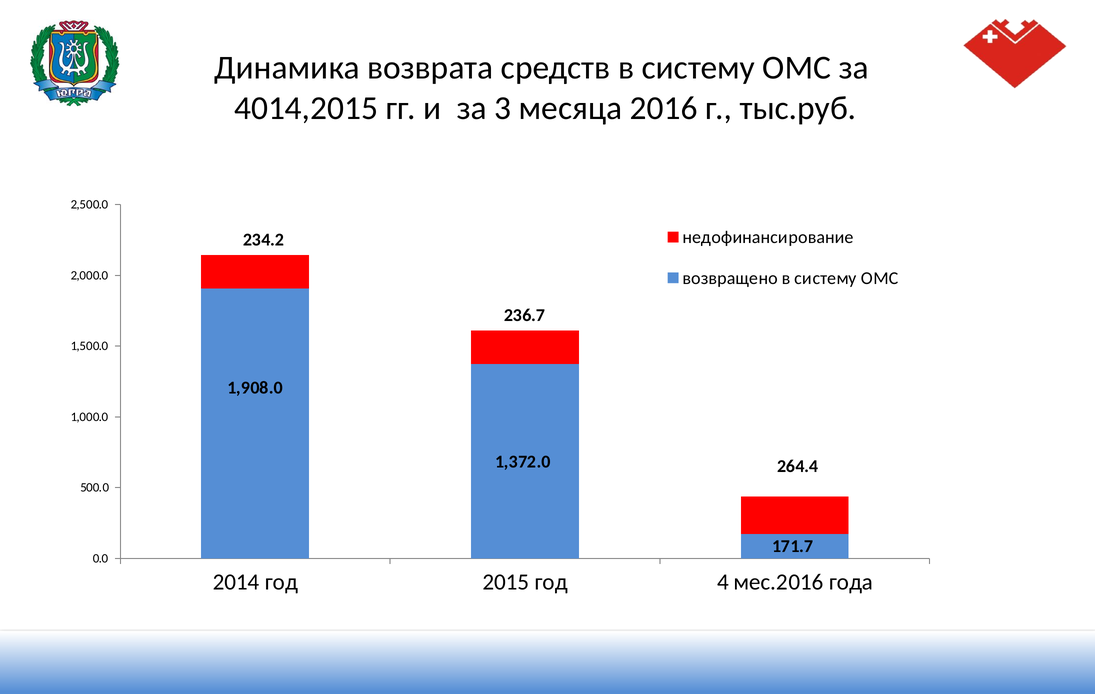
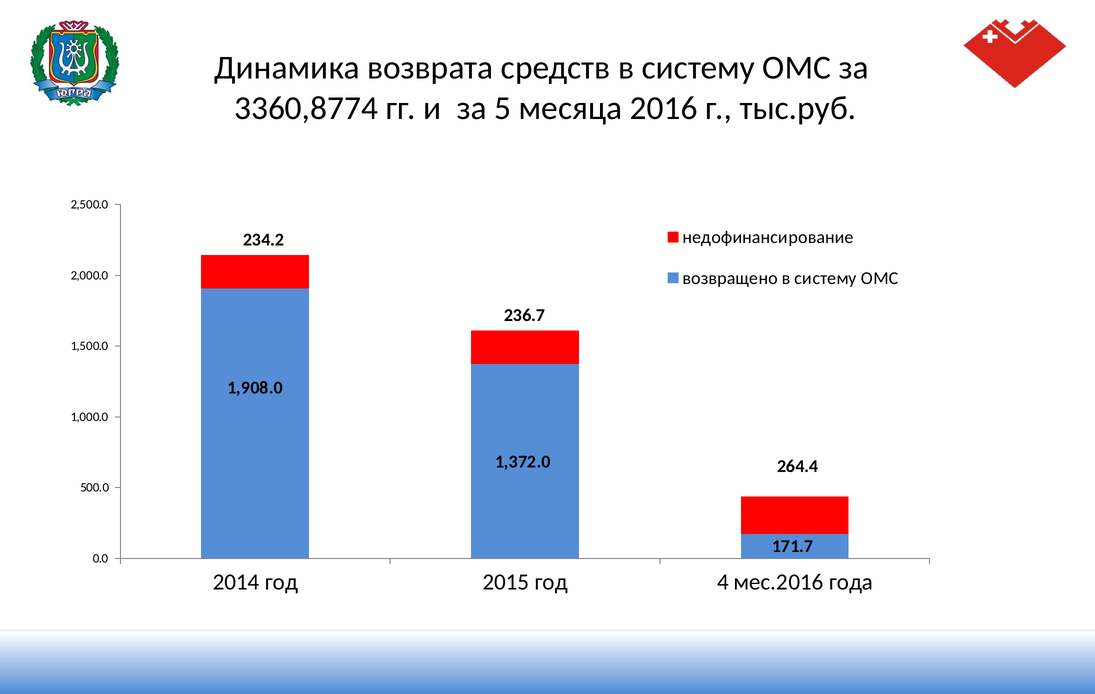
4014,2015: 4014,2015 -> 3360,8774
3: 3 -> 5
